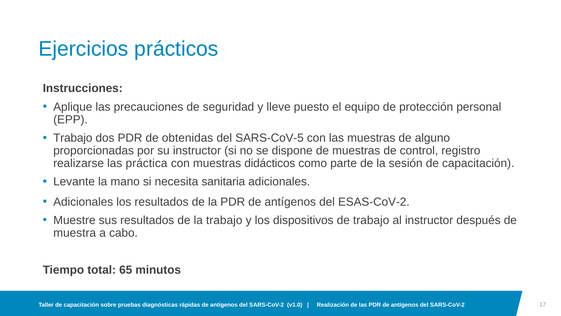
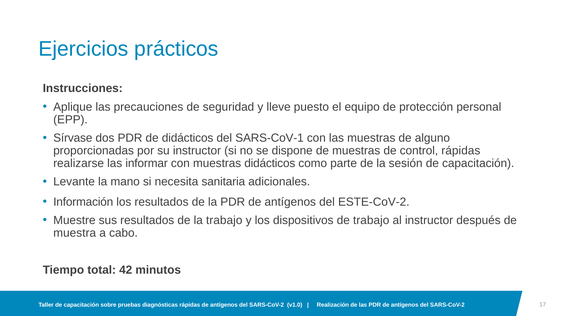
Trabajo at (73, 138): Trabajo -> Sírvase
de obtenidas: obtenidas -> didácticos
SARS-CoV-5: SARS-CoV-5 -> SARS-CoV-1
control registro: registro -> rápidas
práctica: práctica -> informar
Adicionales at (83, 202): Adicionales -> Información
ESAS-CoV-2: ESAS-CoV-2 -> ESTE-CoV-2
65: 65 -> 42
